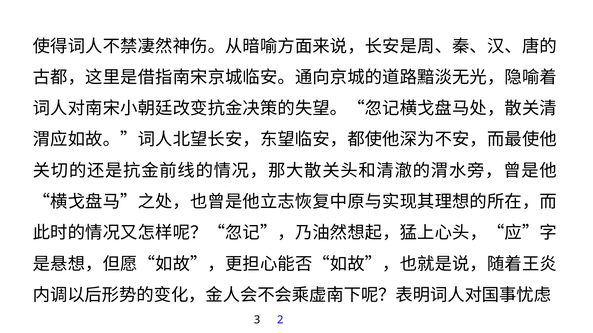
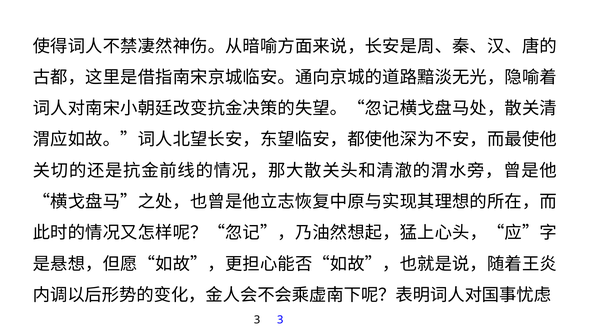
3 2: 2 -> 3
